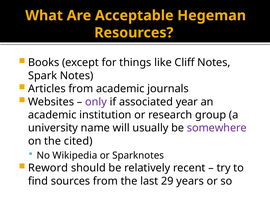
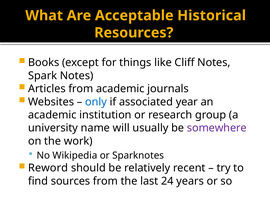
Hegeman: Hegeman -> Historical
only colour: purple -> blue
cited: cited -> work
29: 29 -> 24
